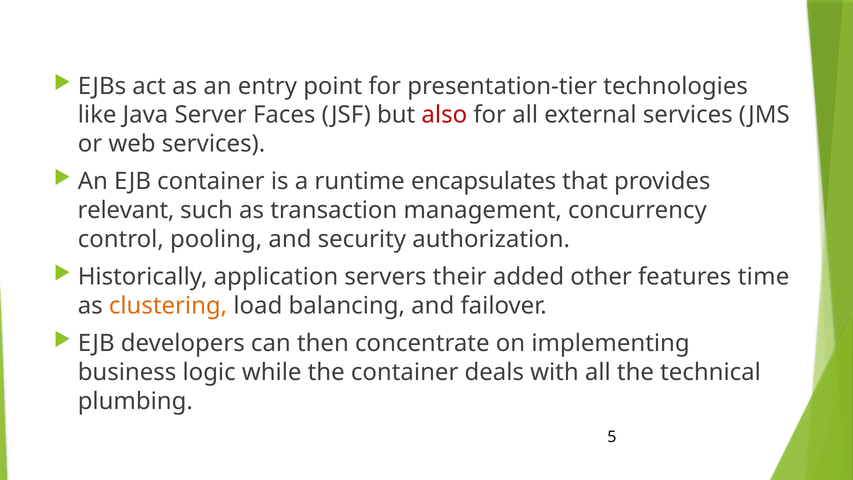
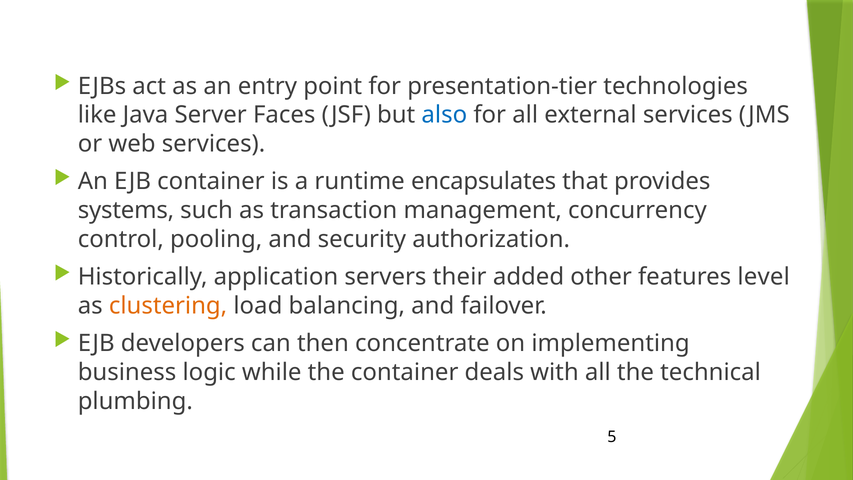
also colour: red -> blue
relevant: relevant -> systems
time: time -> level
